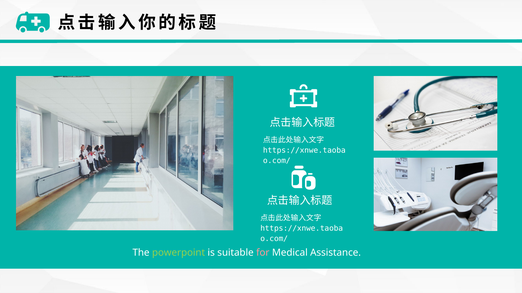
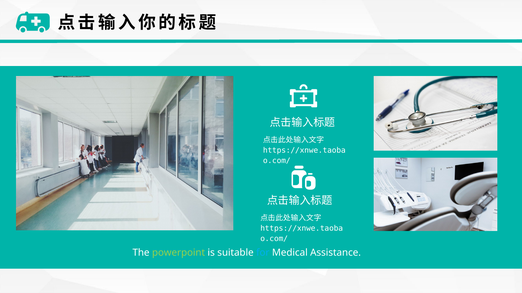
for colour: pink -> light blue
